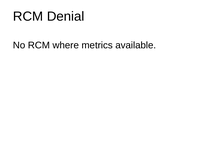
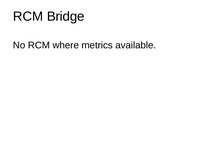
Denial: Denial -> Bridge
